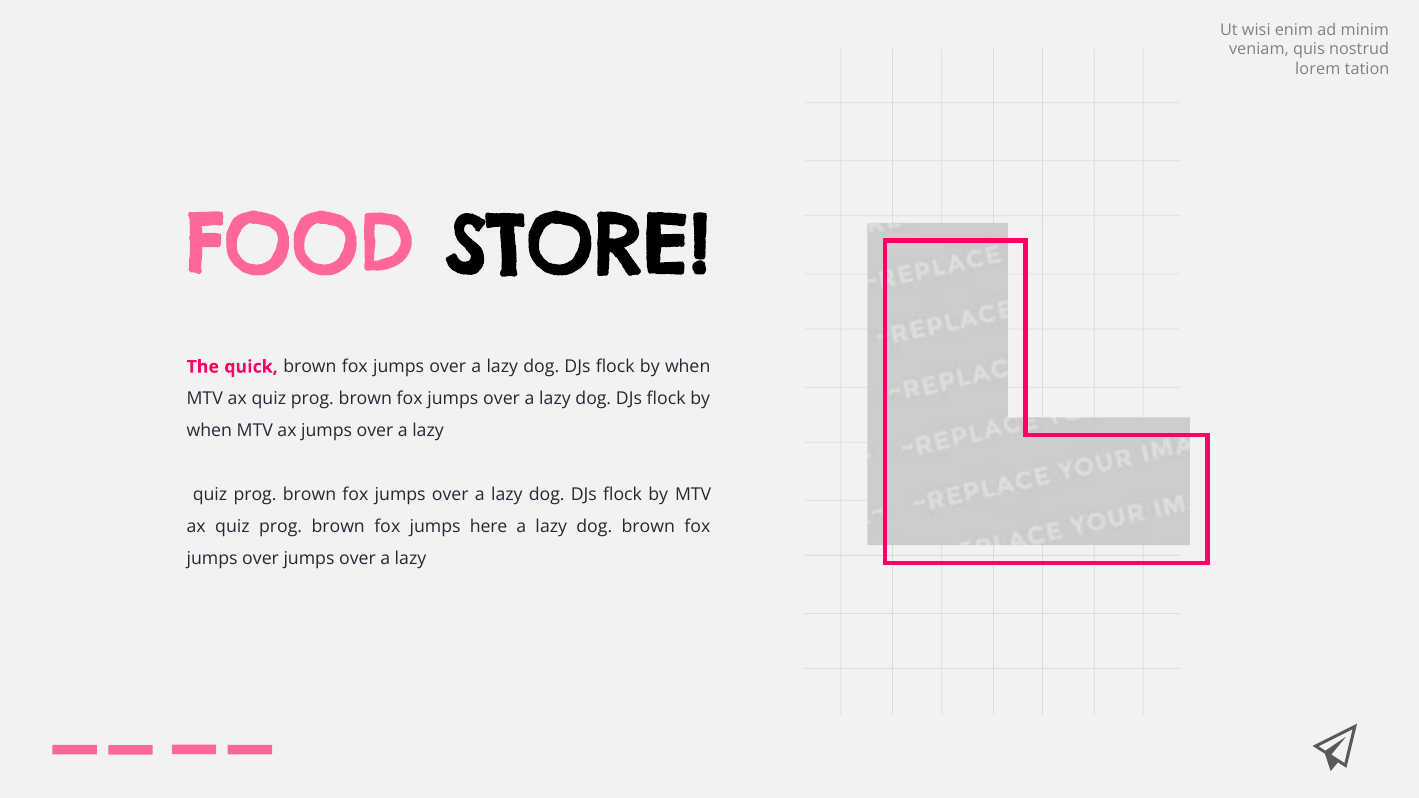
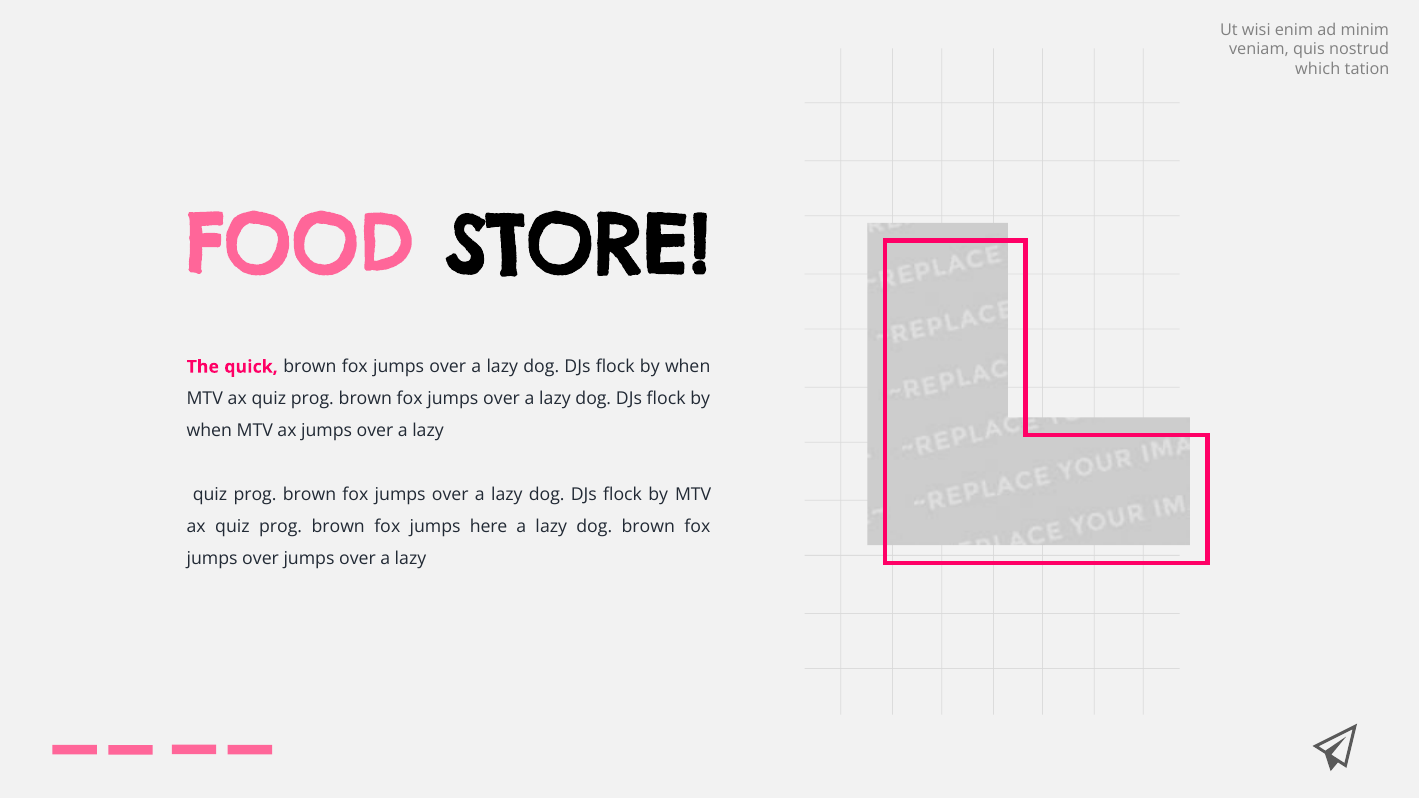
lorem: lorem -> which
